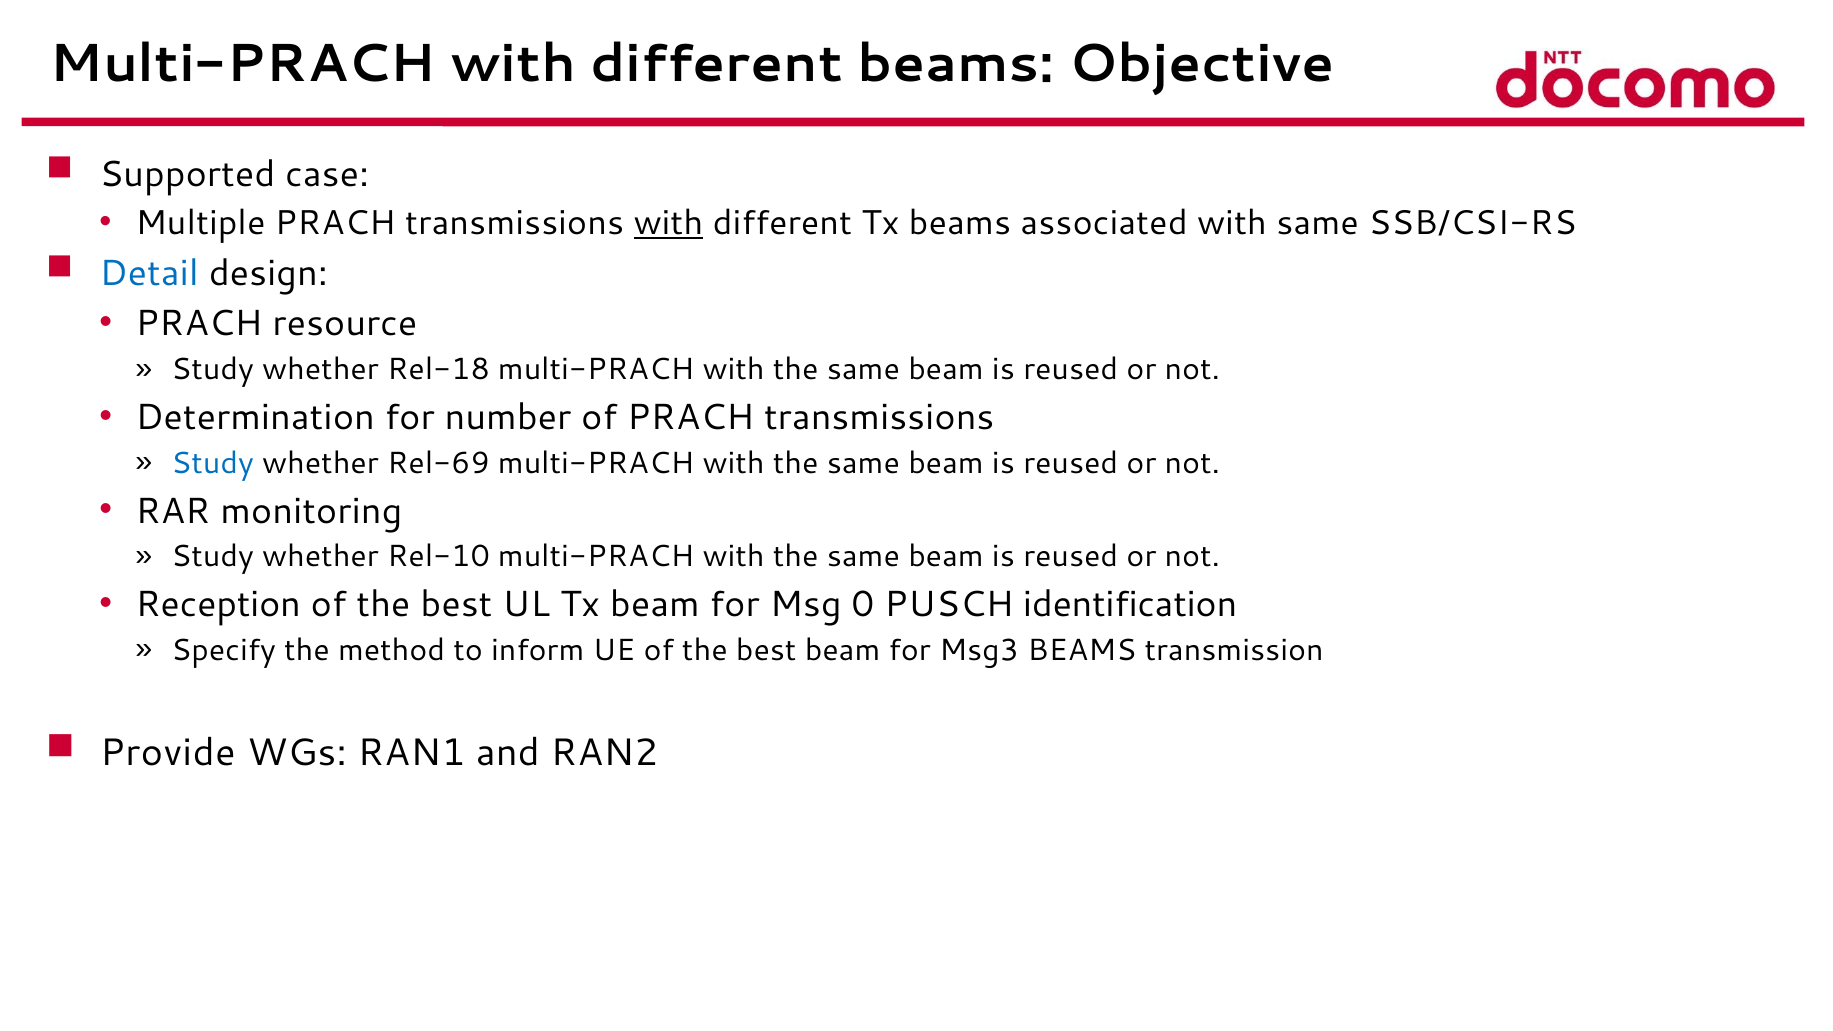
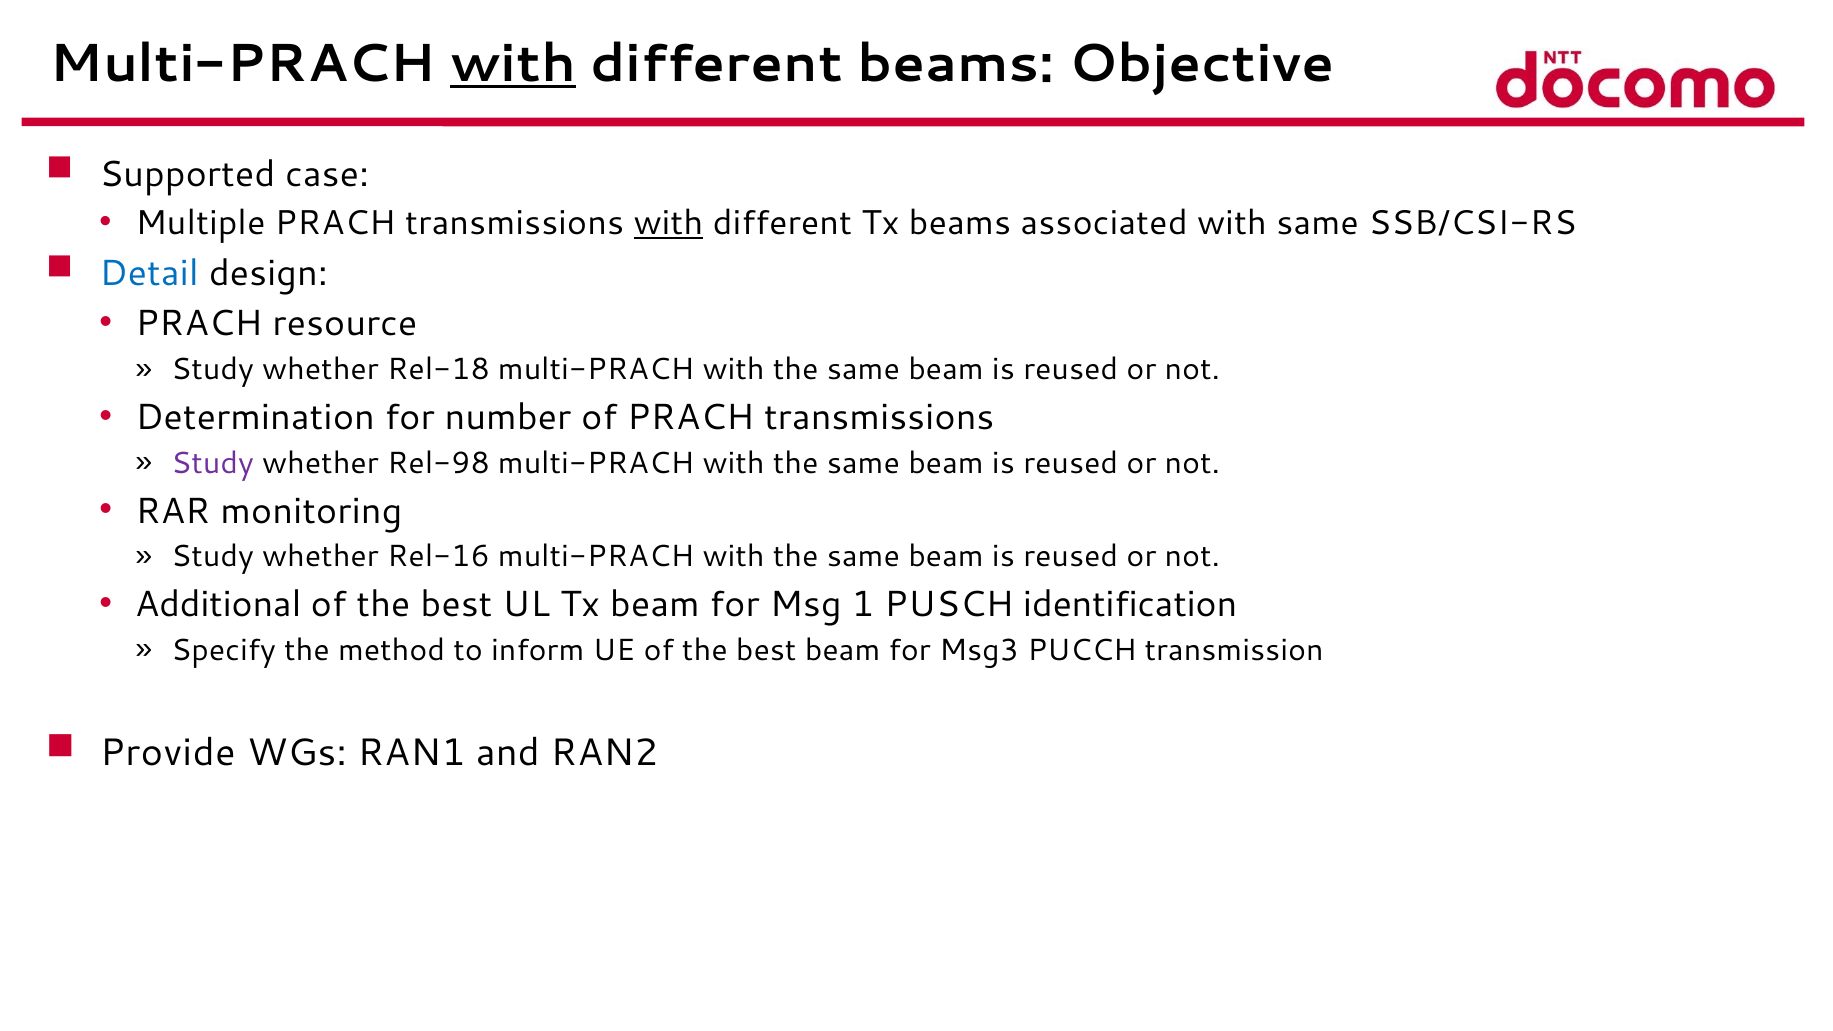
with at (513, 63) underline: none -> present
Study at (213, 463) colour: blue -> purple
Rel-69: Rel-69 -> Rel-98
Rel-10: Rel-10 -> Rel-16
Reception: Reception -> Additional
0: 0 -> 1
Msg3 BEAMS: BEAMS -> PUCCH
